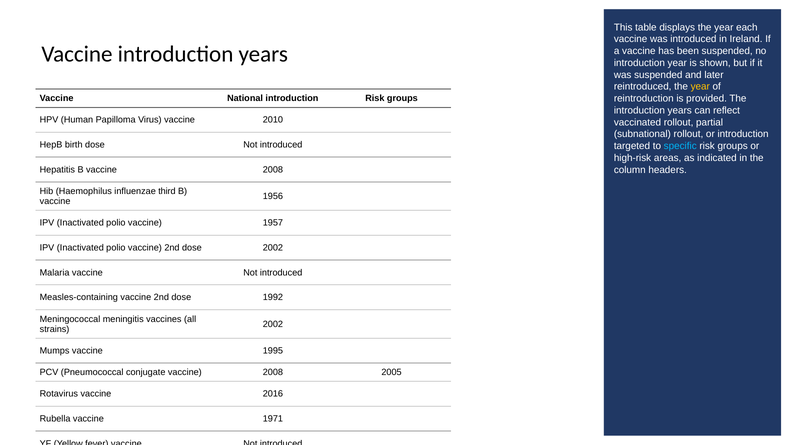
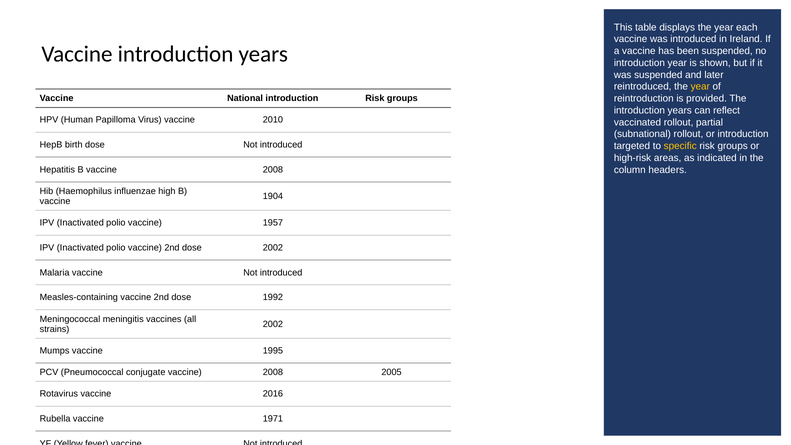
specific colour: light blue -> yellow
third: third -> high
1956: 1956 -> 1904
